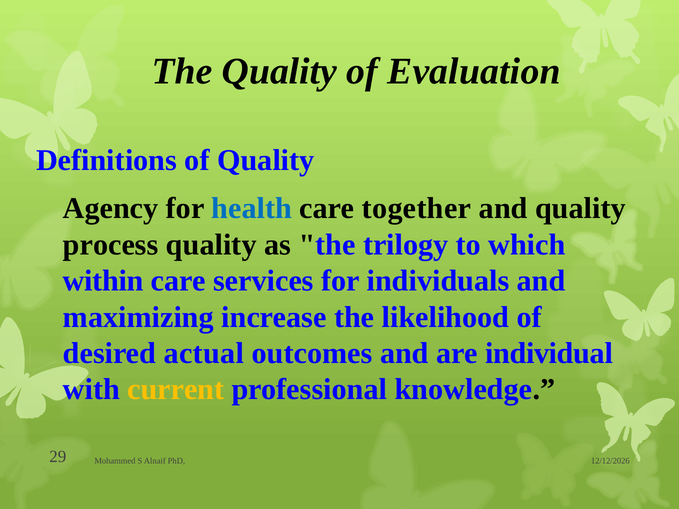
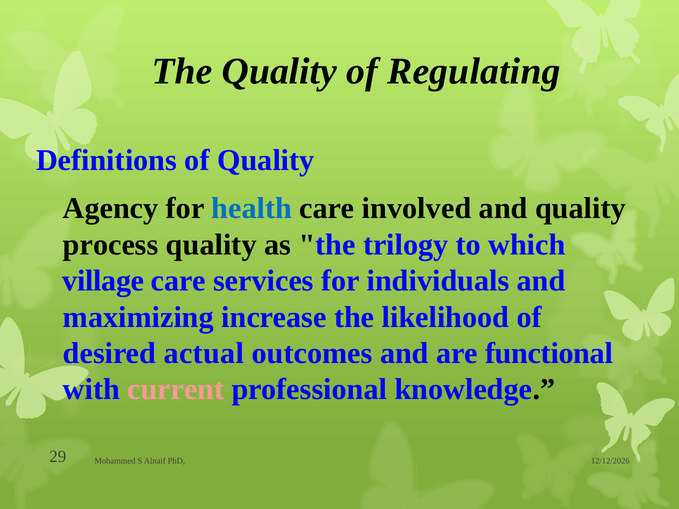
Evaluation: Evaluation -> Regulating
together: together -> involved
within: within -> village
individual: individual -> functional
current colour: yellow -> pink
